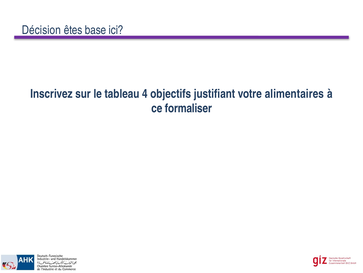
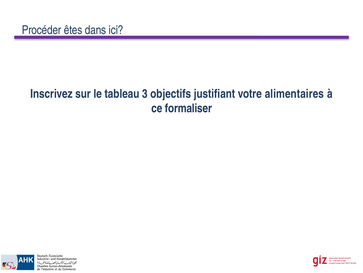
Décision: Décision -> Procéder
base: base -> dans
4: 4 -> 3
